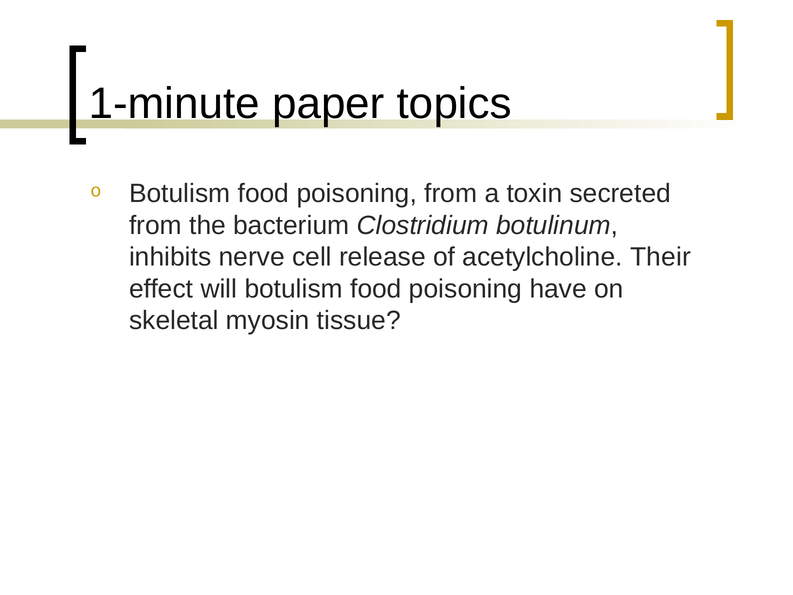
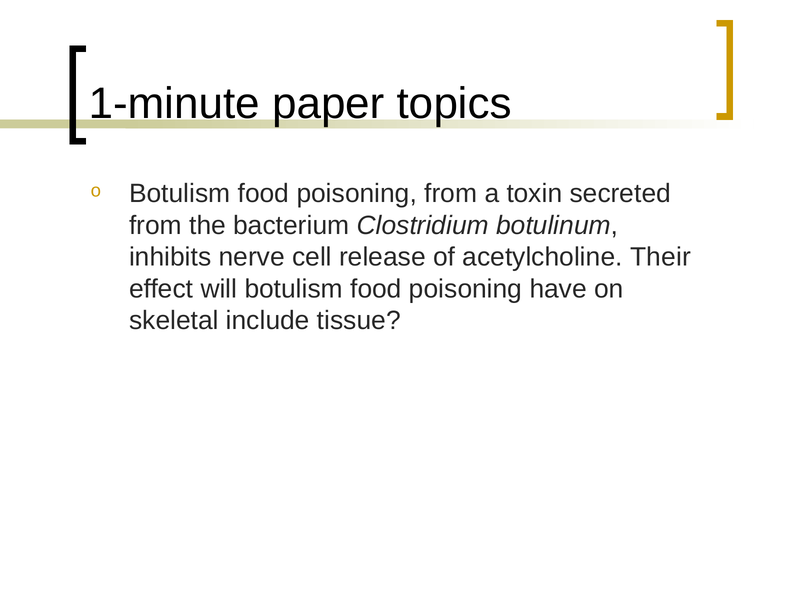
myosin: myosin -> include
